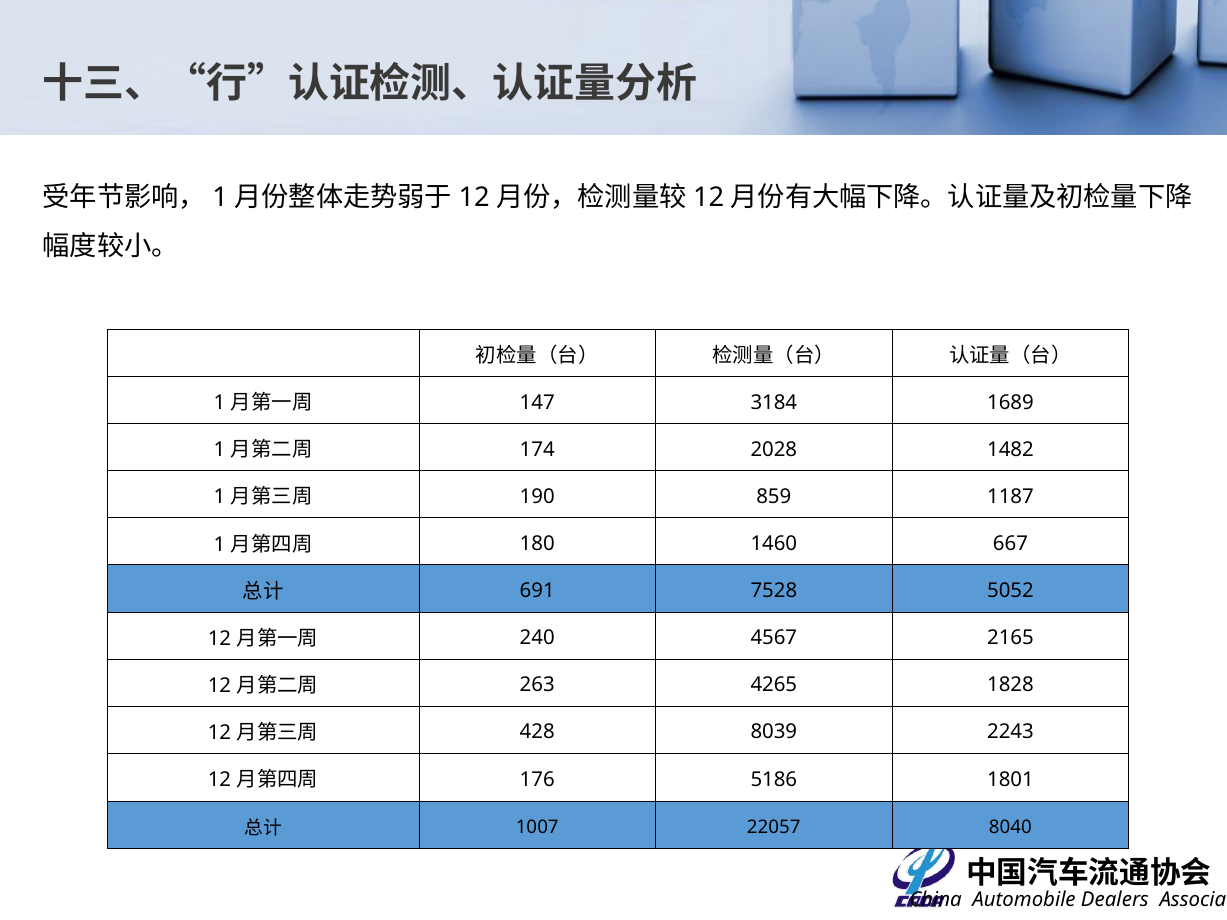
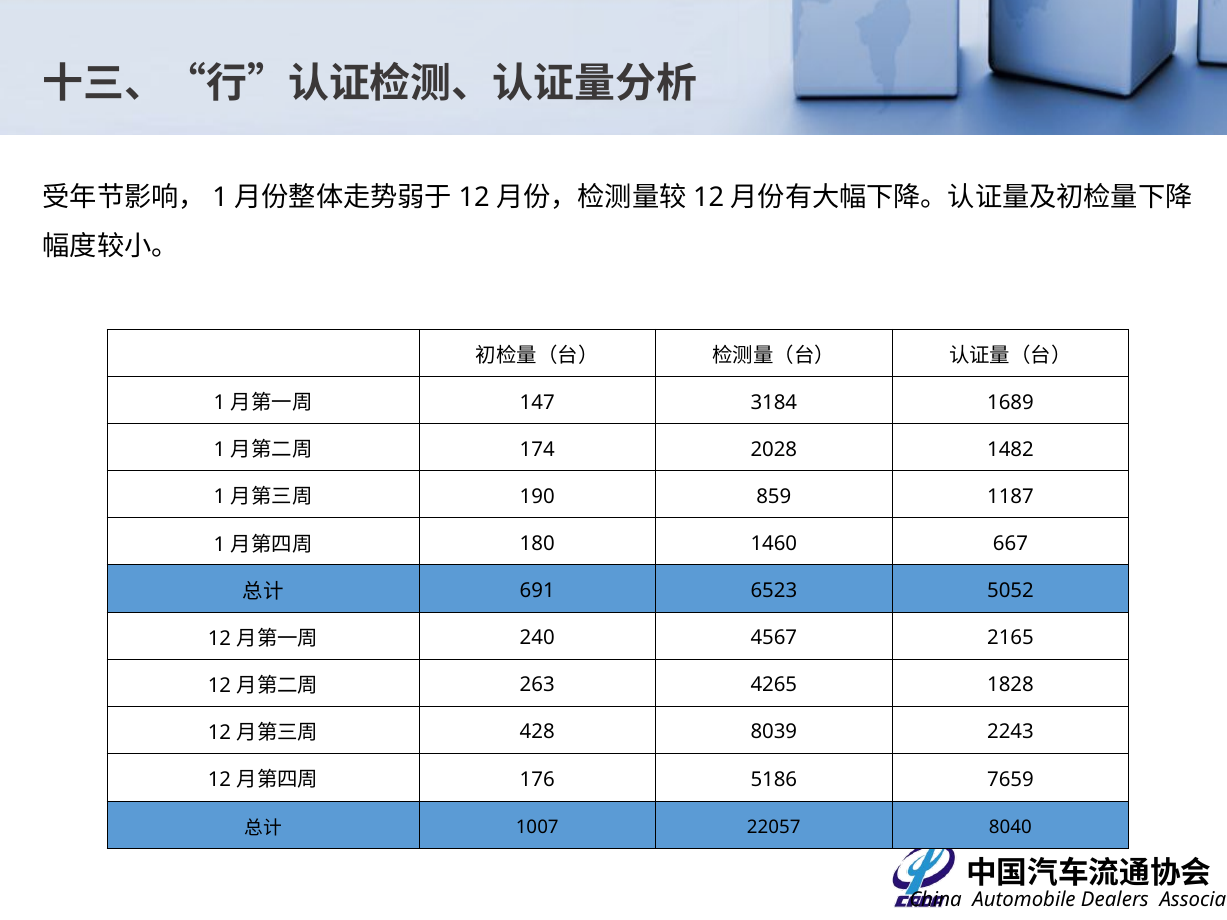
7528: 7528 -> 6523
1801: 1801 -> 7659
